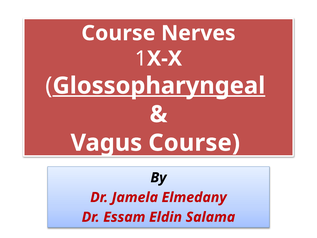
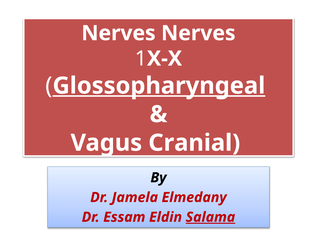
Course at (118, 33): Course -> Nerves
Vagus Course: Course -> Cranial
Salama underline: none -> present
